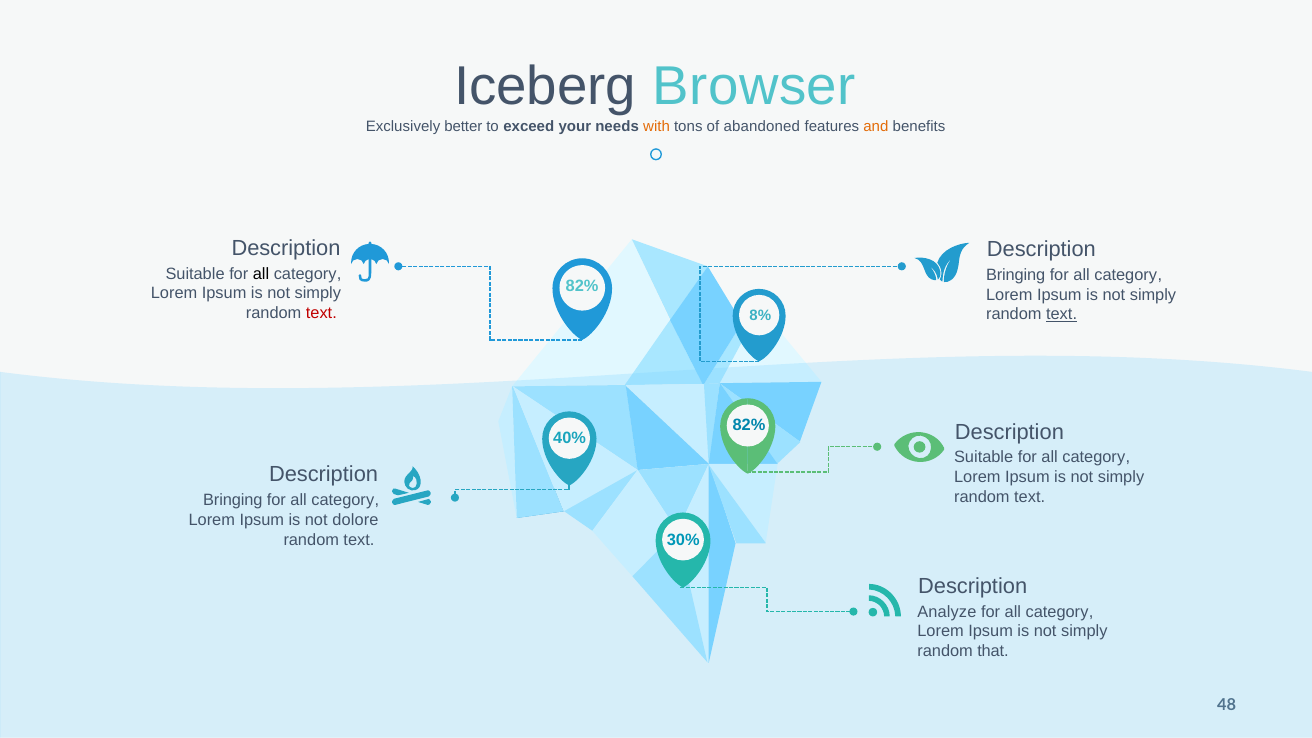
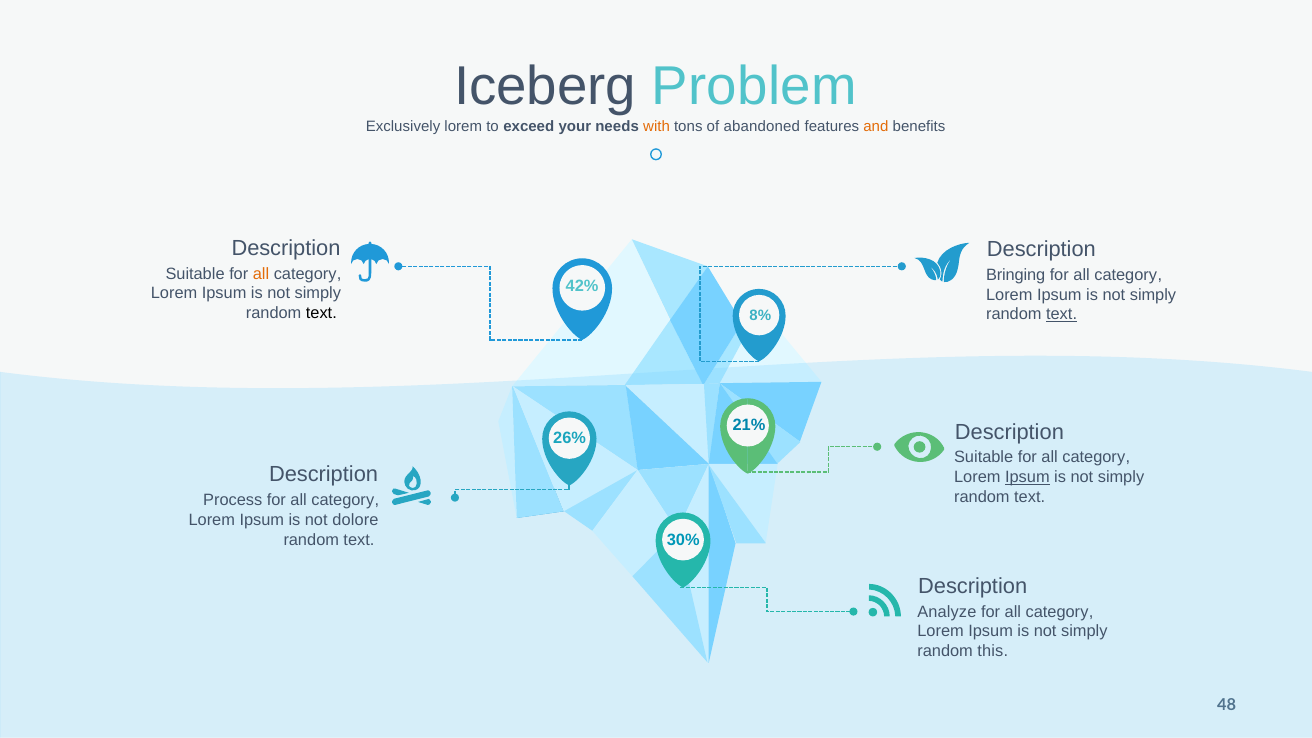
Browser: Browser -> Problem
Exclusively better: better -> lorem
all at (261, 274) colour: black -> orange
82% at (582, 287): 82% -> 42%
text at (321, 313) colour: red -> black
82% at (749, 425): 82% -> 21%
40%: 40% -> 26%
Ipsum at (1027, 477) underline: none -> present
Bringing at (233, 500): Bringing -> Process
that: that -> this
